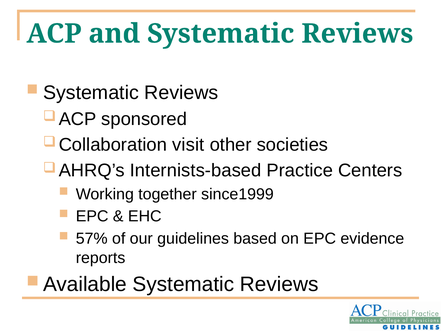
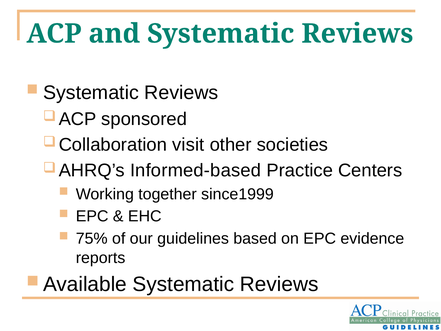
Internists-based: Internists-based -> Informed-based
57%: 57% -> 75%
